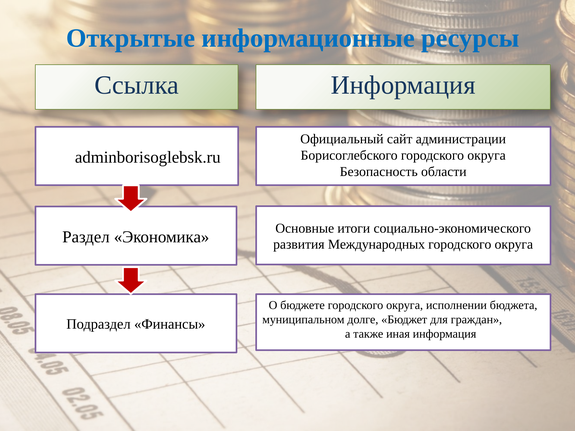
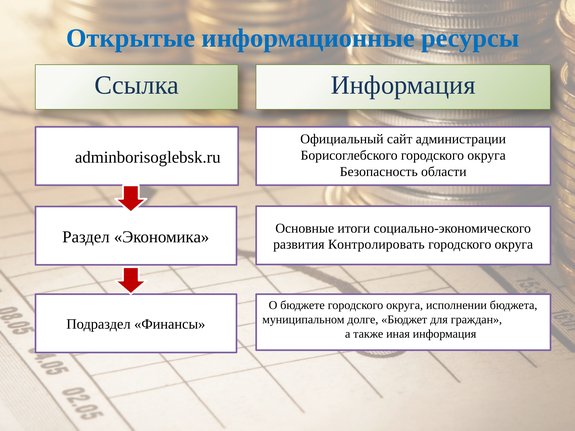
Международных: Международных -> Контролировать
